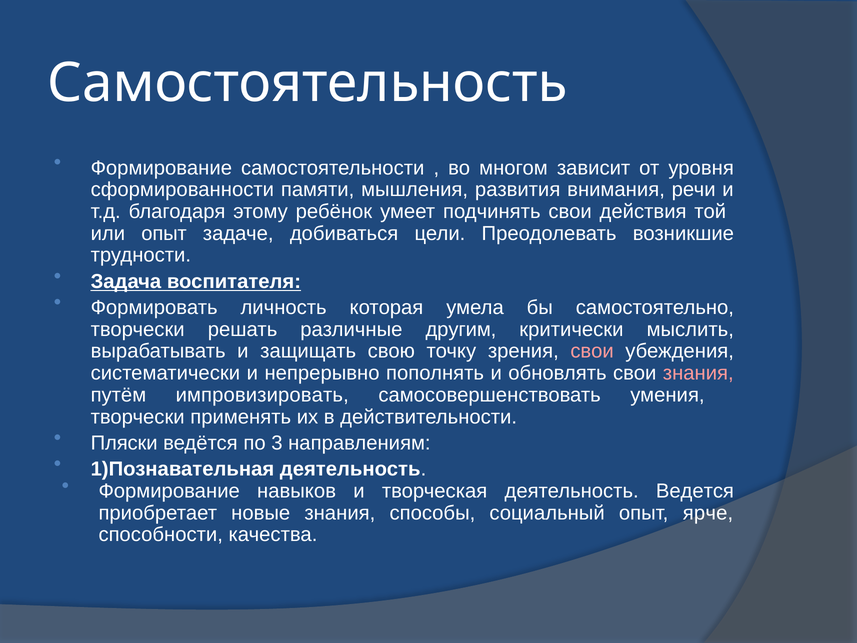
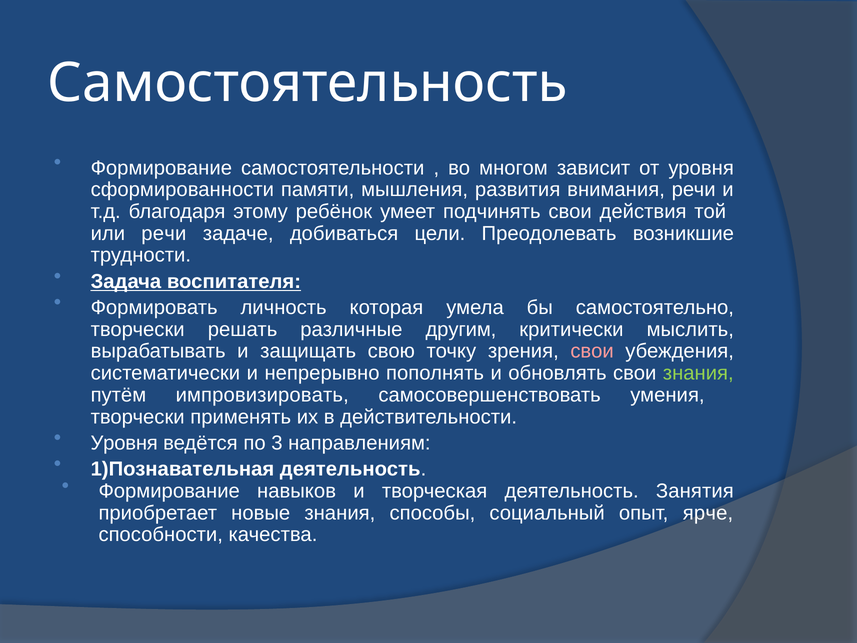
или опыт: опыт -> речи
знания at (698, 373) colour: pink -> light green
Пляски at (124, 443): Пляски -> Уровня
Ведется: Ведется -> Занятия
